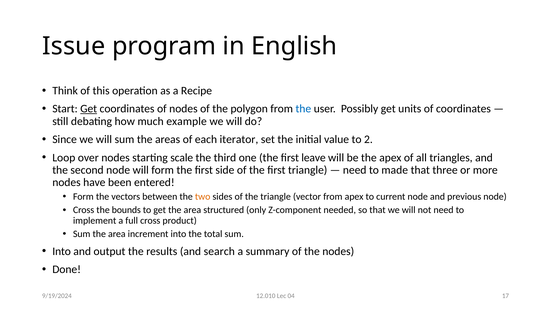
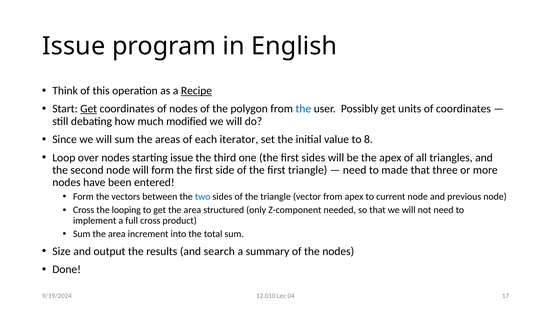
Recipe underline: none -> present
example: example -> modified
2: 2 -> 8
starting scale: scale -> issue
first leave: leave -> sides
two colour: orange -> blue
bounds: bounds -> looping
Into at (62, 251): Into -> Size
